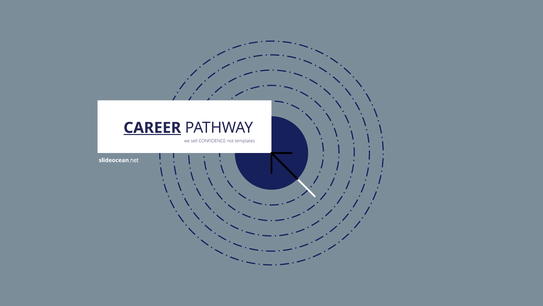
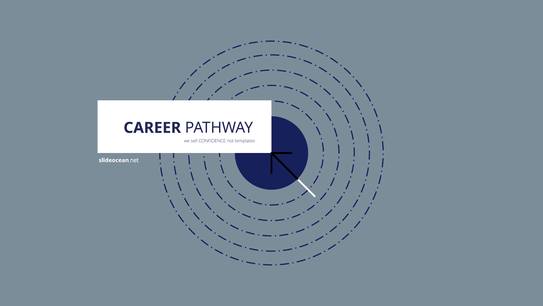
CAREER underline: present -> none
